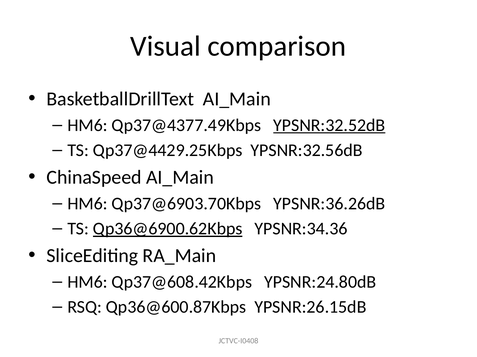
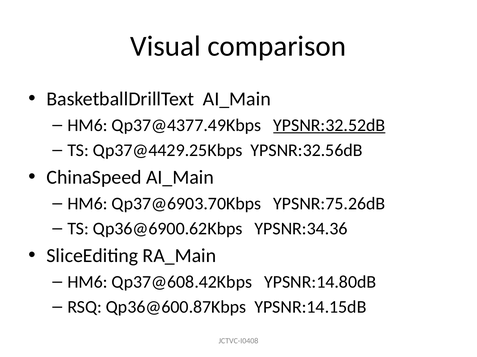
YPSNR:36.26dB: YPSNR:36.26dB -> YPSNR:75.26dB
Qp36@6900.62Kbps underline: present -> none
YPSNR:24.80dB: YPSNR:24.80dB -> YPSNR:14.80dB
YPSNR:26.15dB: YPSNR:26.15dB -> YPSNR:14.15dB
